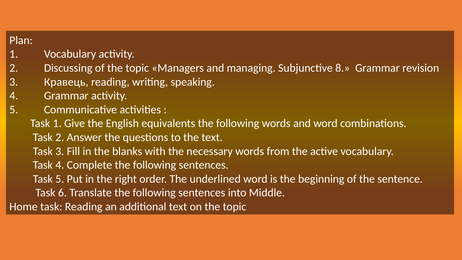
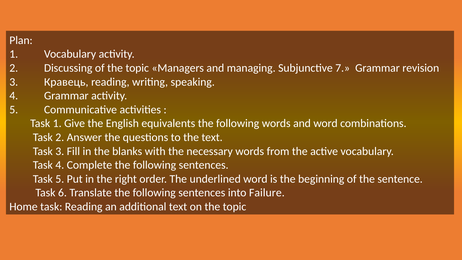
8: 8 -> 7
Middle: Middle -> Failure
